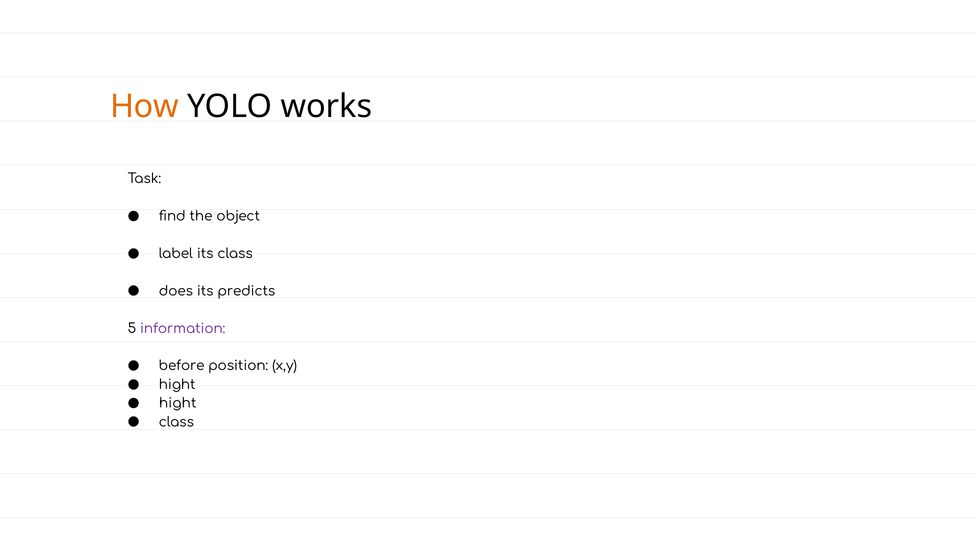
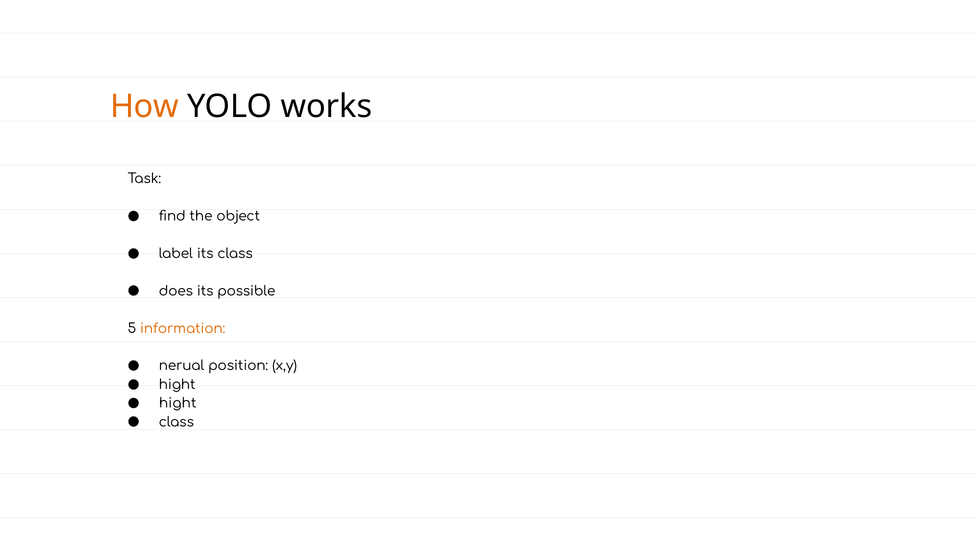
predicts: predicts -> possible
information colour: purple -> orange
before: before -> nerual
